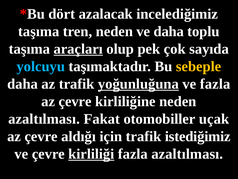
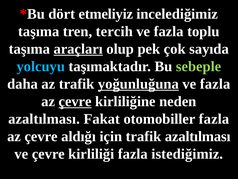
azalacak: azalacak -> etmeliyiz
tren neden: neden -> tercih
daha at (169, 31): daha -> fazla
sebeple colour: yellow -> light green
çevre at (75, 101) underline: none -> present
otomobiller uçak: uçak -> fazla
trafik istediğimiz: istediğimiz -> azaltılması
kirliliği underline: present -> none
fazla azaltılması: azaltılması -> istediğimiz
